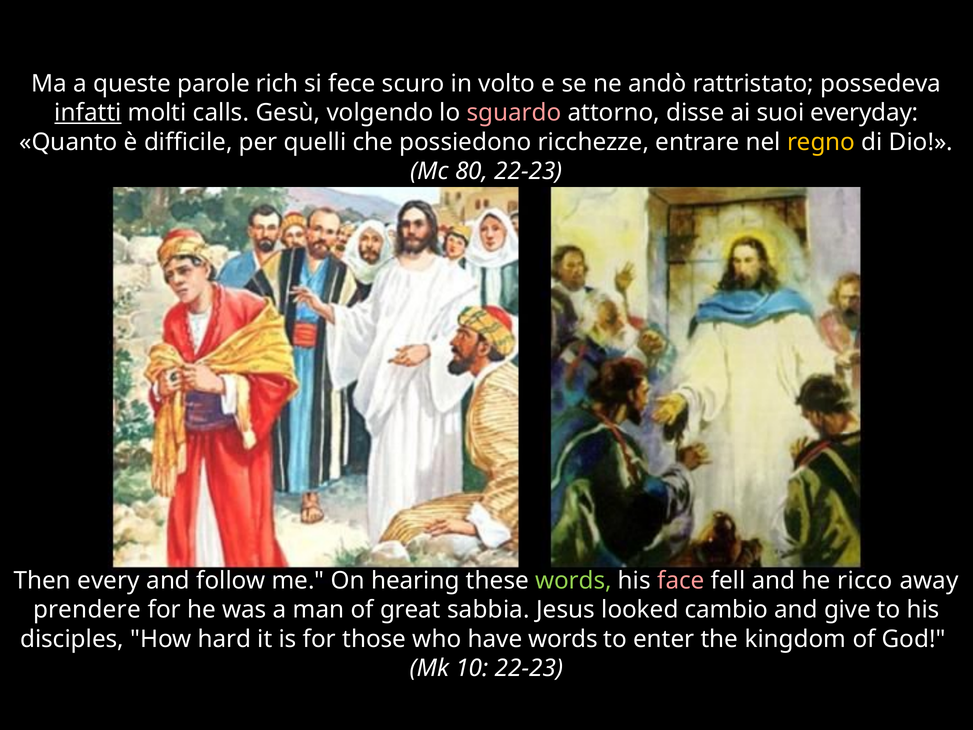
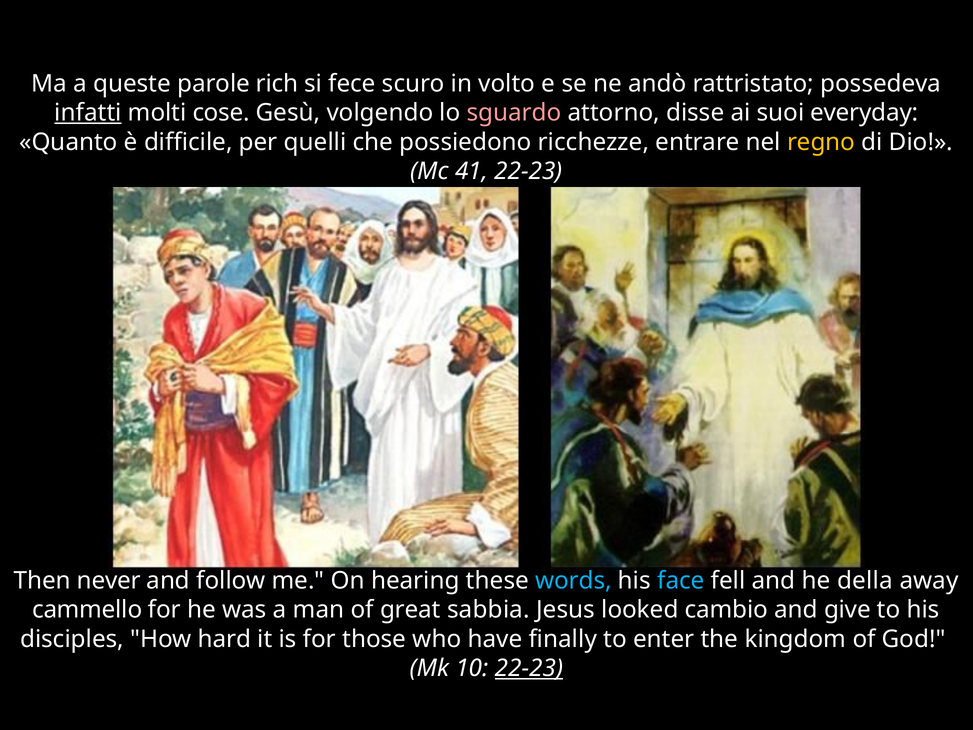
calls: calls -> cose
80: 80 -> 41
every: every -> never
words at (573, 581) colour: light green -> light blue
face colour: pink -> light blue
ricco: ricco -> della
prendere: prendere -> cammello
have words: words -> finally
22-23 at (529, 668) underline: none -> present
